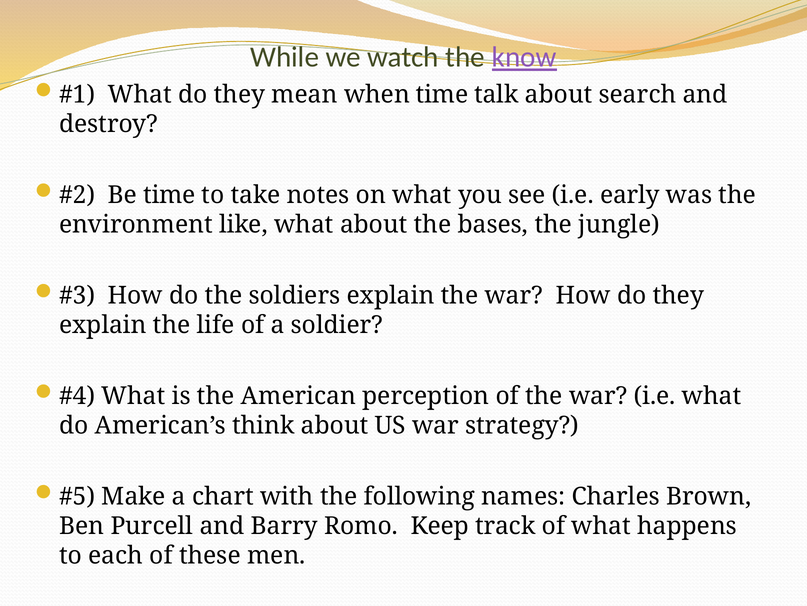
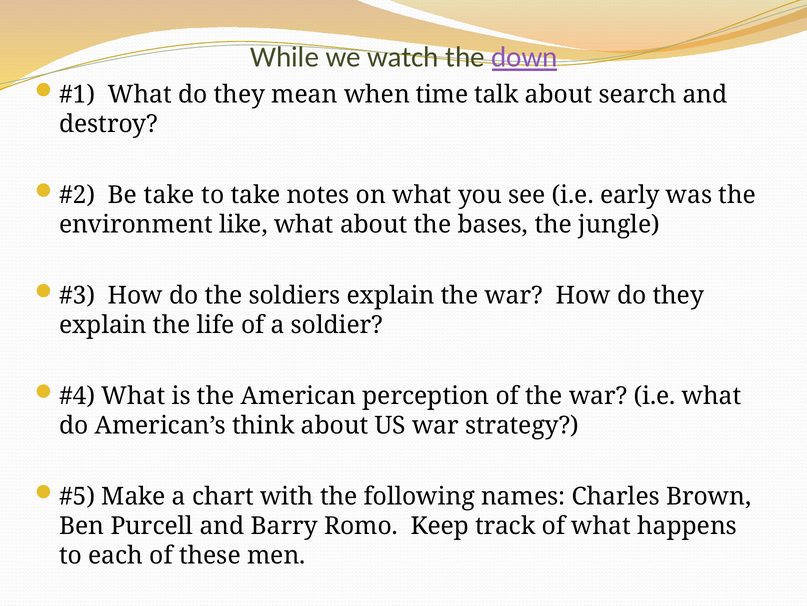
know: know -> down
Be time: time -> take
